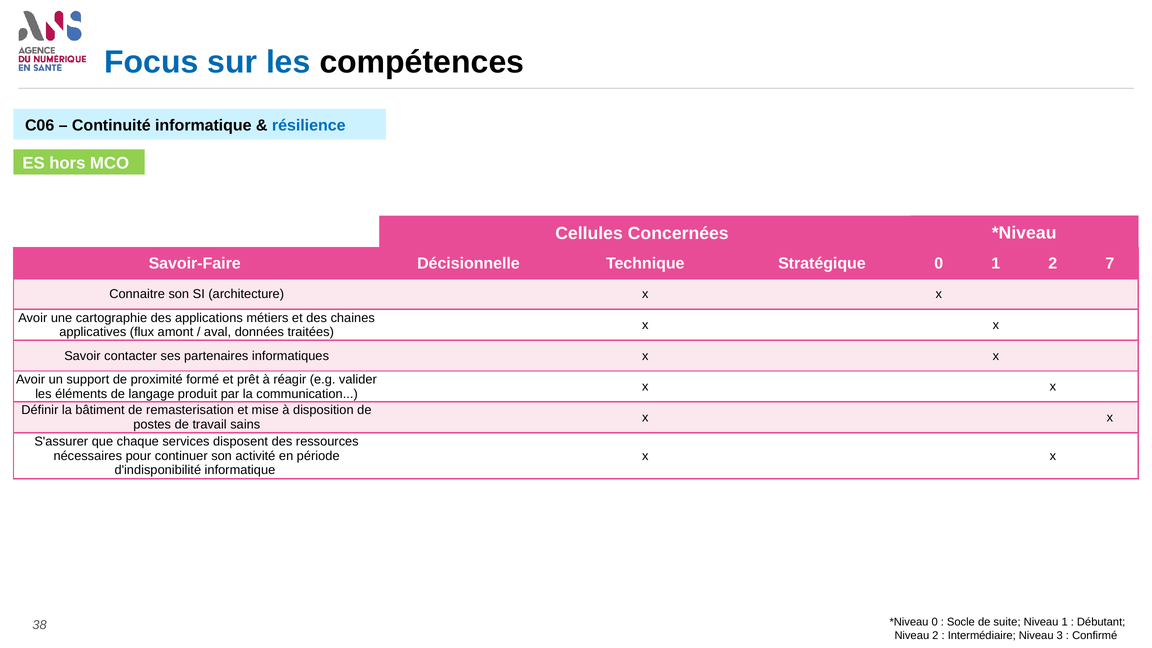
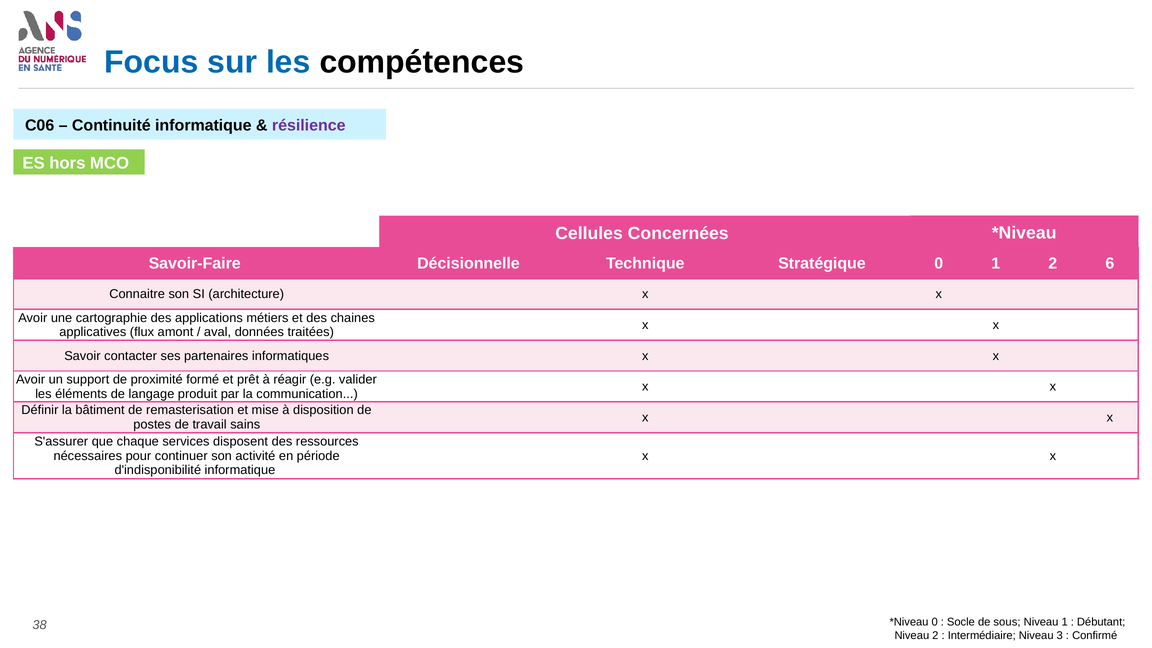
résilience colour: blue -> purple
7: 7 -> 6
suite: suite -> sous
